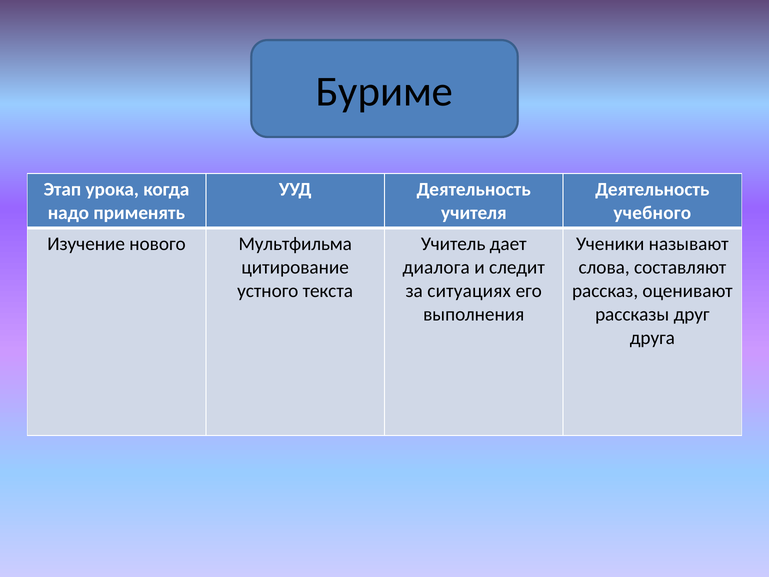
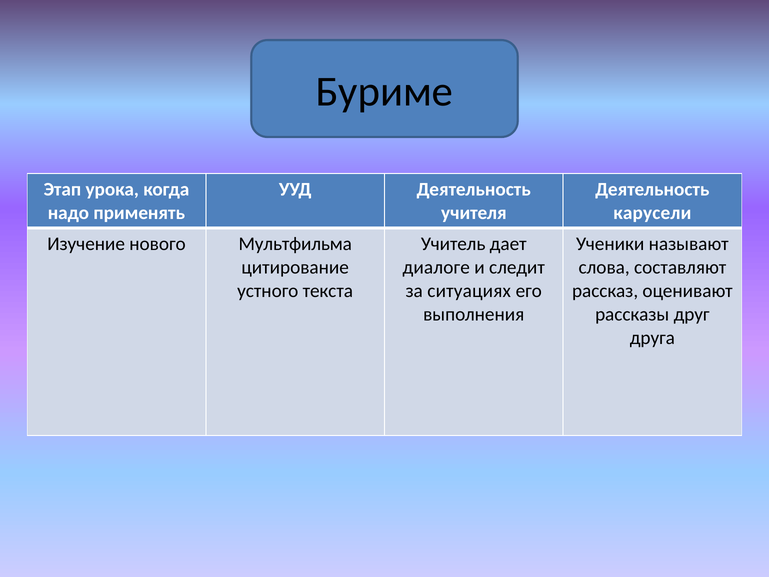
учебного: учебного -> карусели
диалога: диалога -> диалоге
